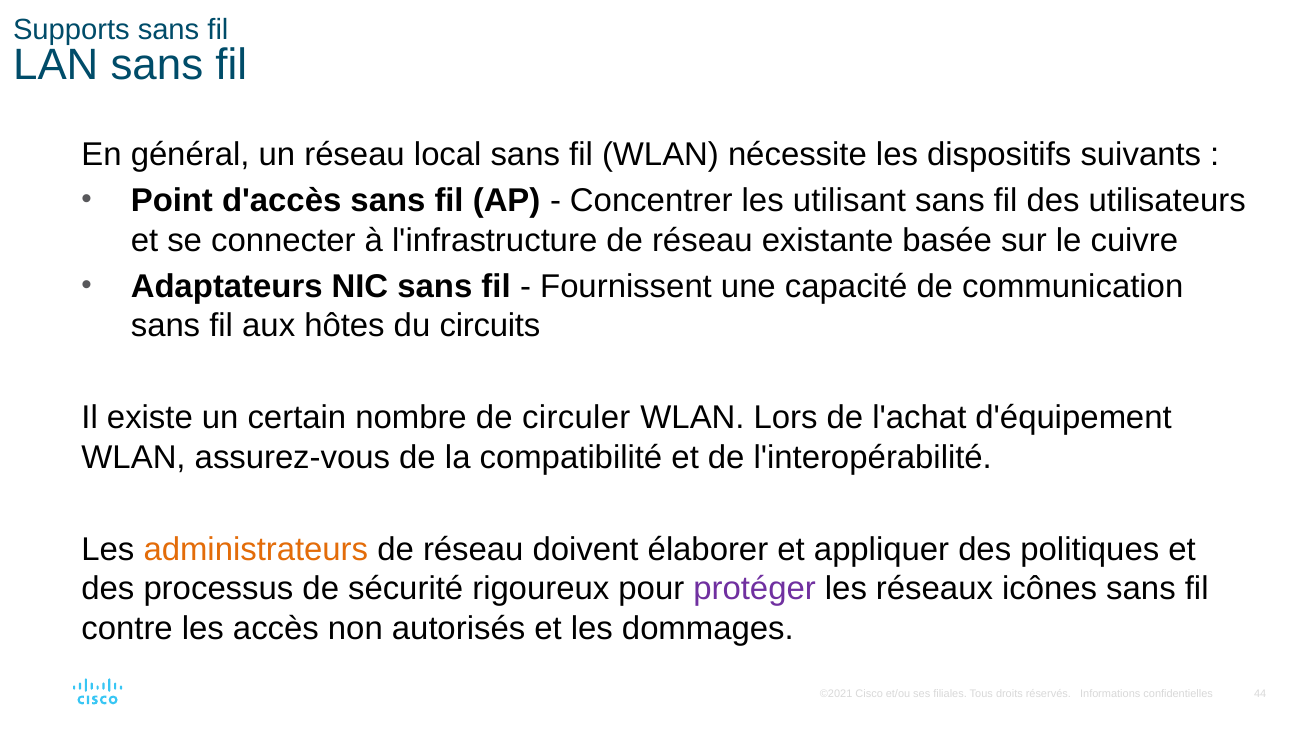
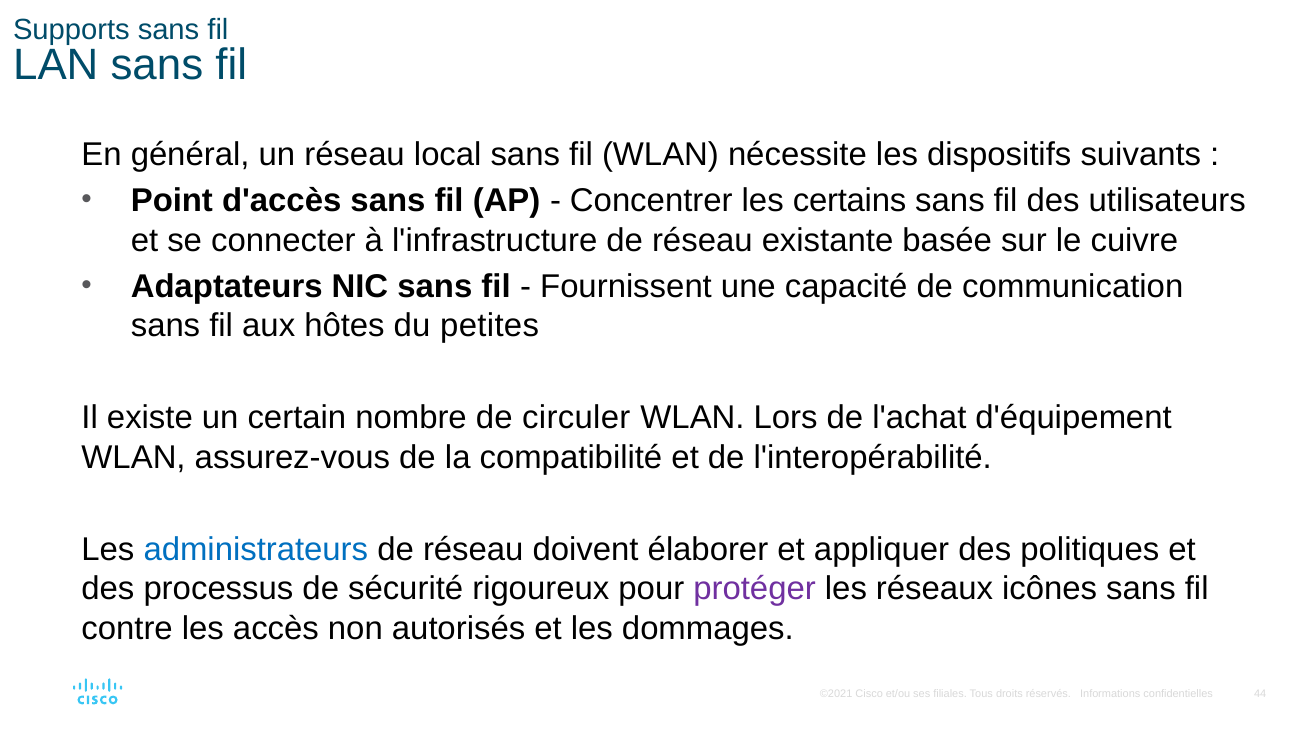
utilisant: utilisant -> certains
circuits: circuits -> petites
administrateurs colour: orange -> blue
